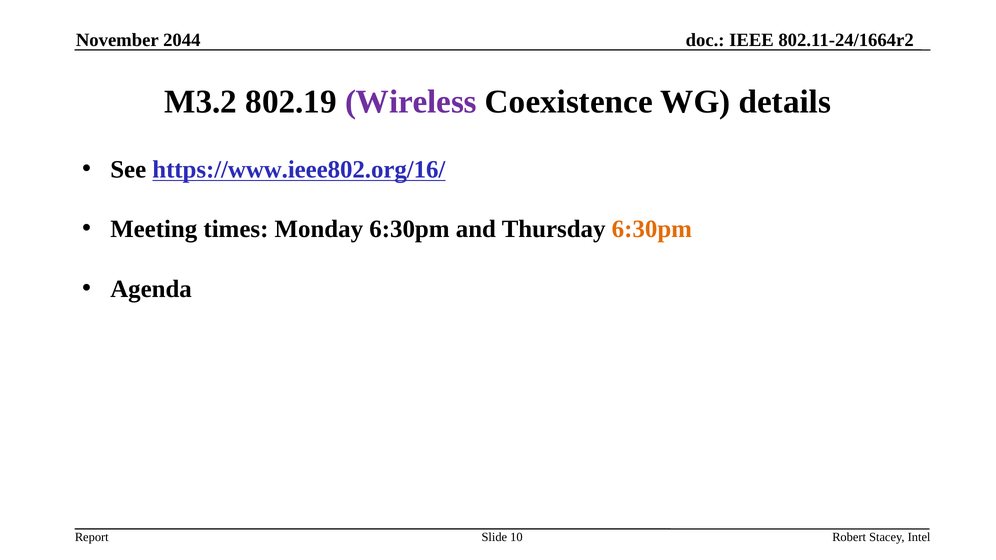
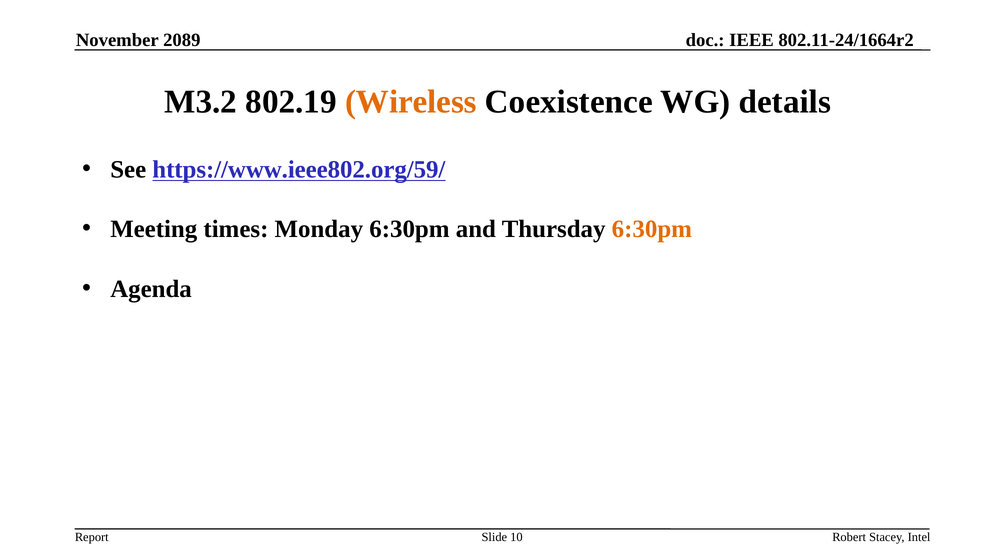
2044: 2044 -> 2089
Wireless colour: purple -> orange
https://www.ieee802.org/16/: https://www.ieee802.org/16/ -> https://www.ieee802.org/59/
